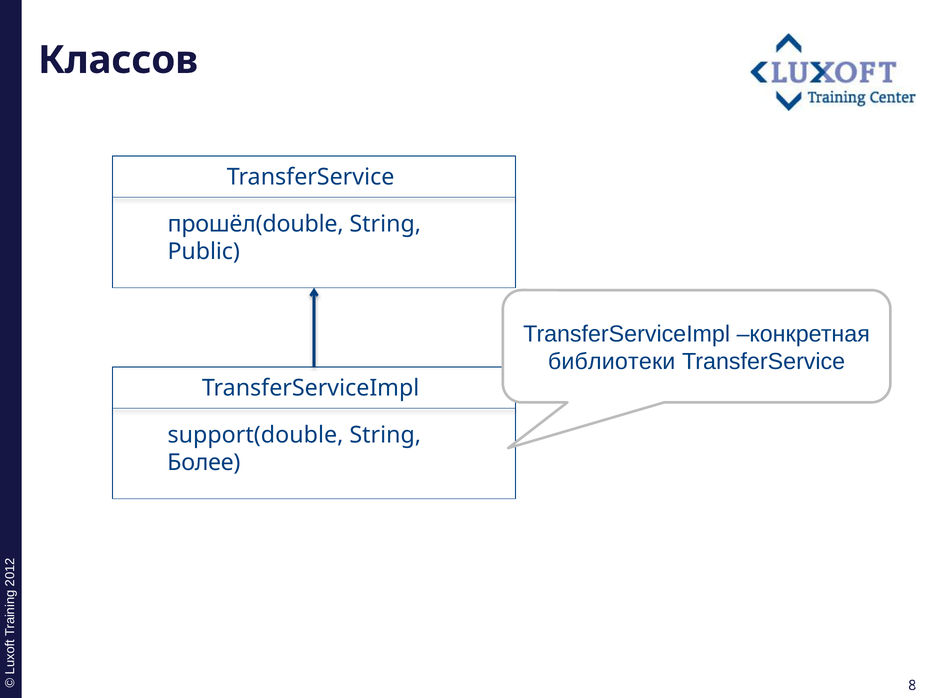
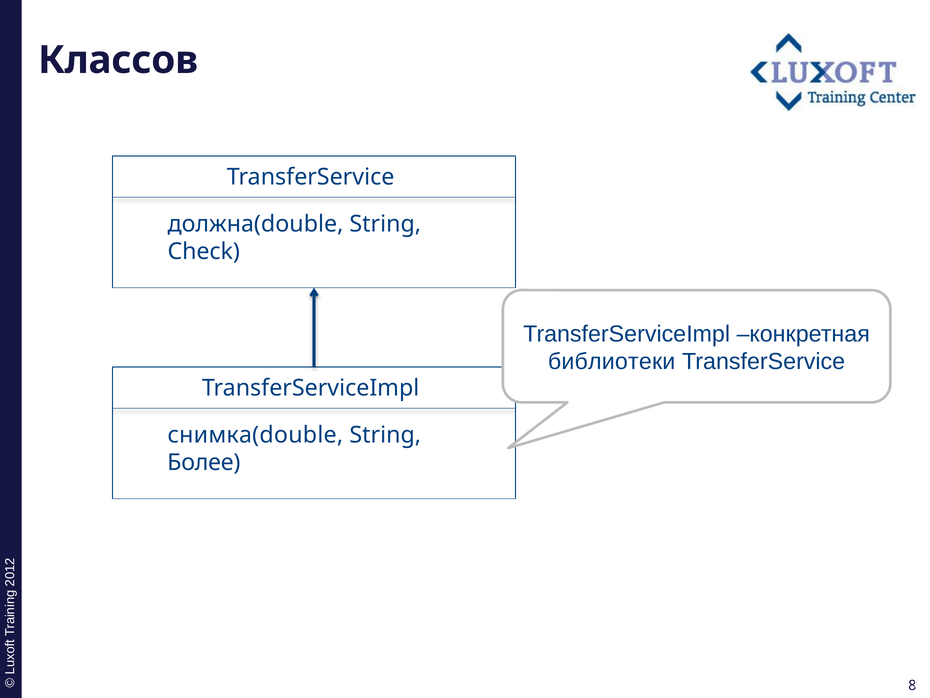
прошёл(double: прошёл(double -> должна(double
Public: Public -> Check
support(double: support(double -> снимка(double
